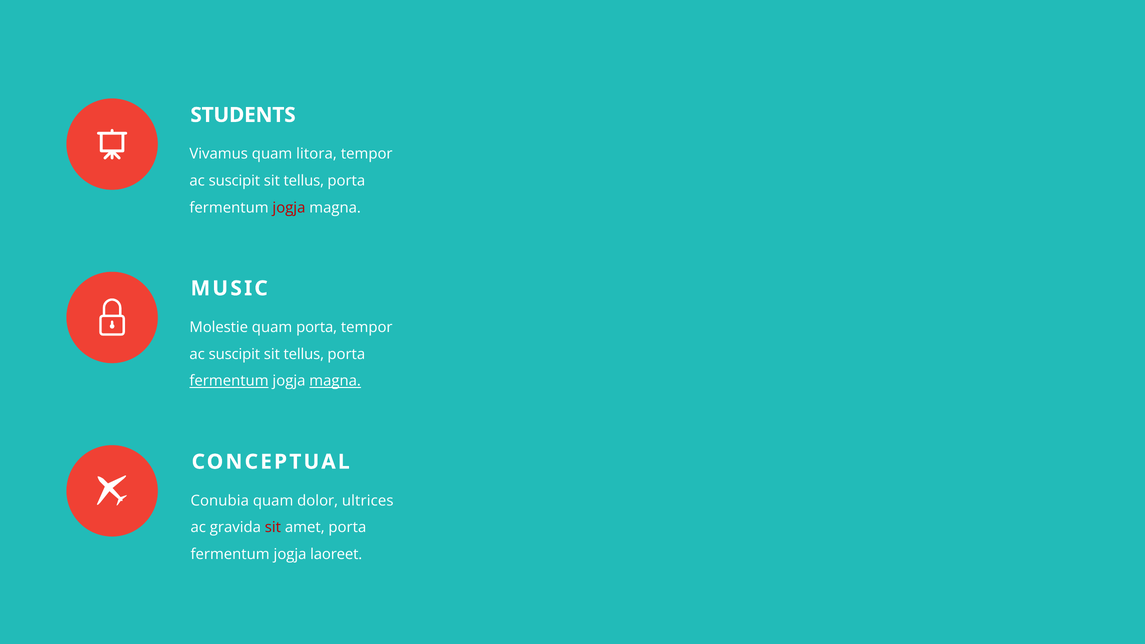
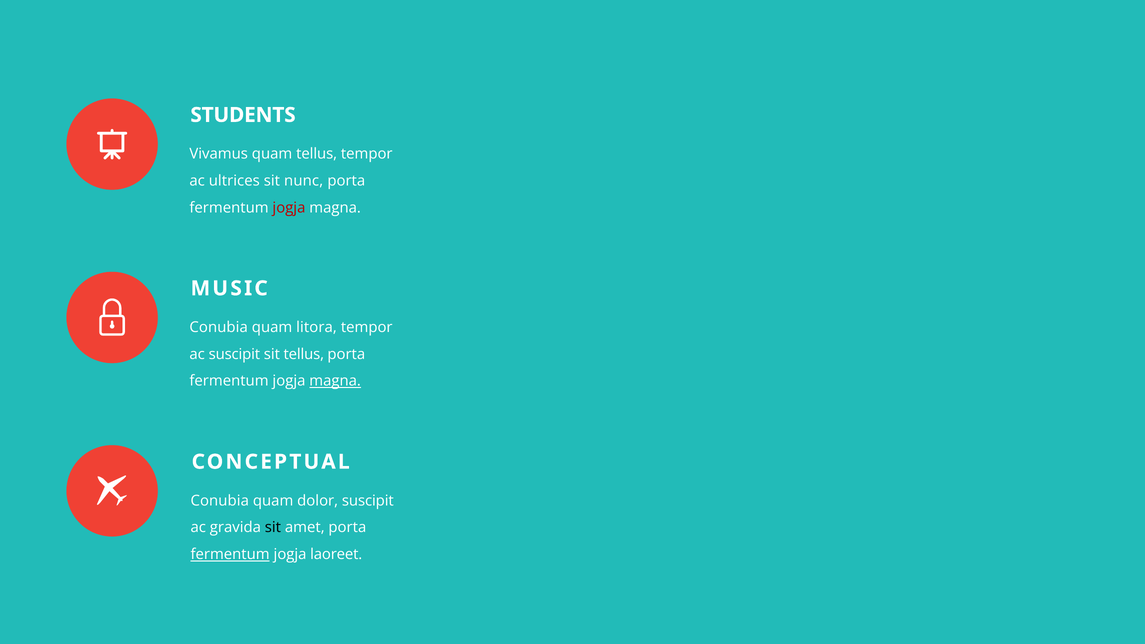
quam litora: litora -> tellus
suscipit at (234, 181): suscipit -> ultrices
tellus at (304, 181): tellus -> nunc
Molestie at (219, 327): Molestie -> Conubia
quam porta: porta -> litora
fermentum at (229, 381) underline: present -> none
dolor ultrices: ultrices -> suscipit
sit at (273, 528) colour: red -> black
fermentum at (230, 554) underline: none -> present
